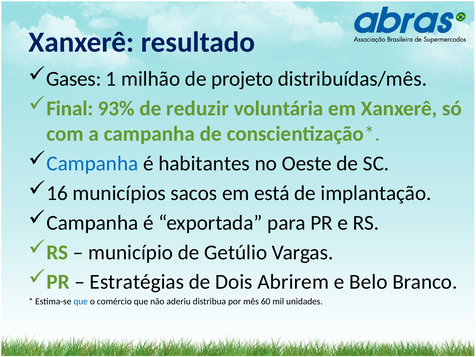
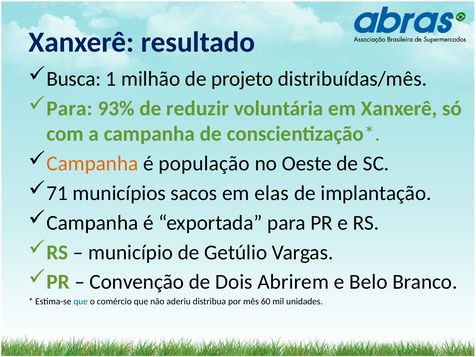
Gases: Gases -> Busca
Final at (70, 108): Final -> Para
Campanha at (92, 163) colour: blue -> orange
habitantes: habitantes -> população
16: 16 -> 71
está: está -> elas
Estratégias: Estratégias -> Convenção
